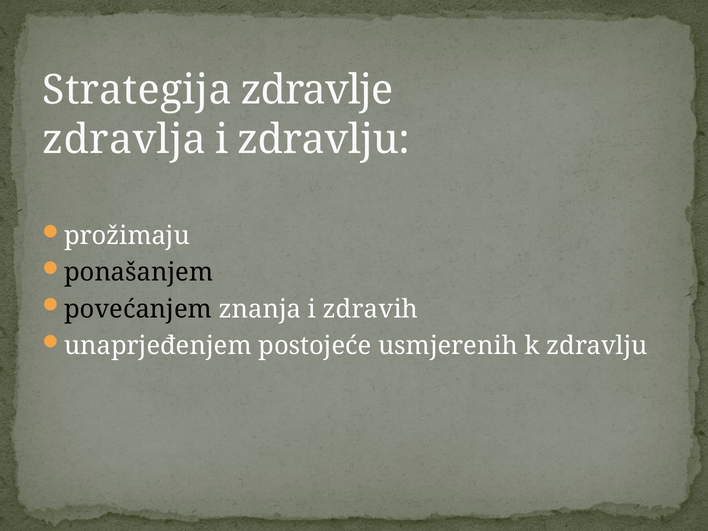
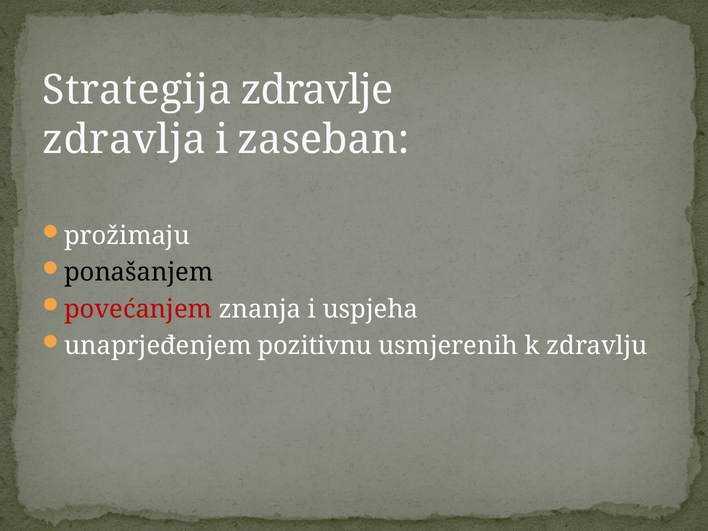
i zdravlju: zdravlju -> zaseban
povećanjem colour: black -> red
zdravih: zdravih -> uspjeha
postojeće: postojeće -> pozitivnu
